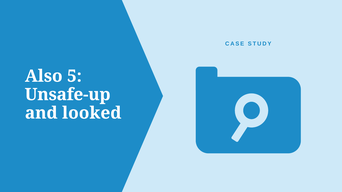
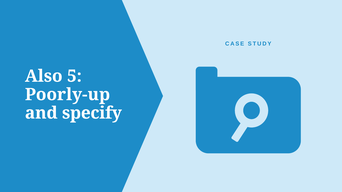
Unsafe-up: Unsafe-up -> Poorly-up
looked: looked -> specify
